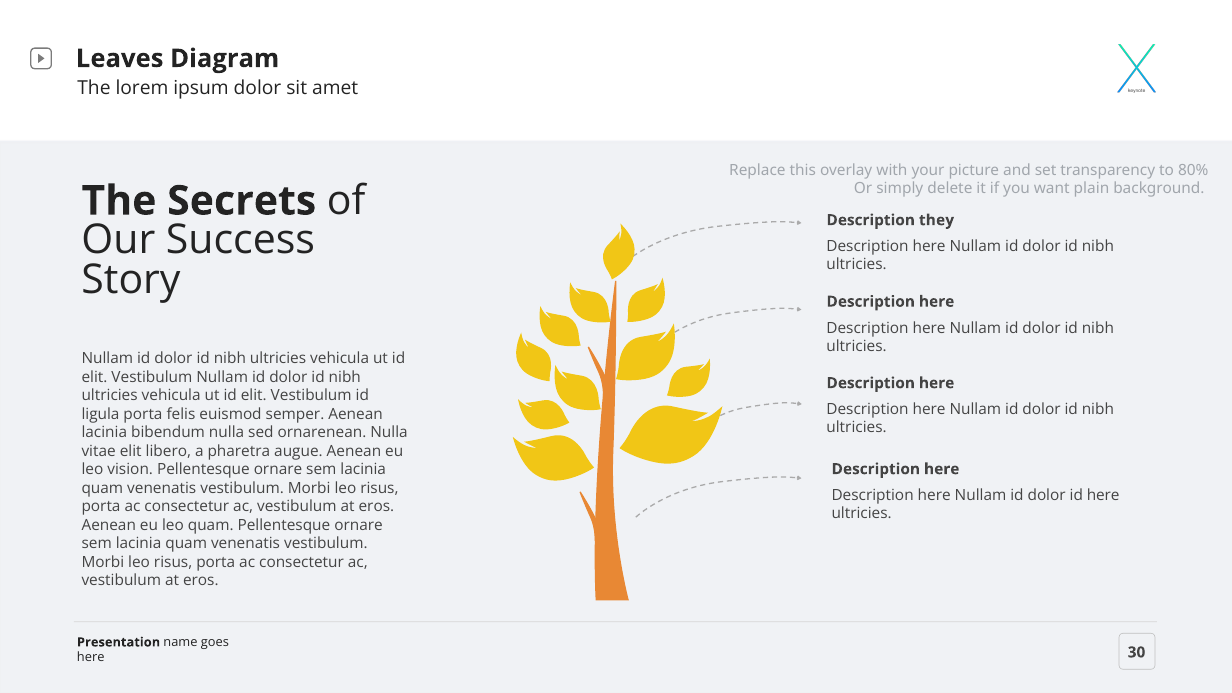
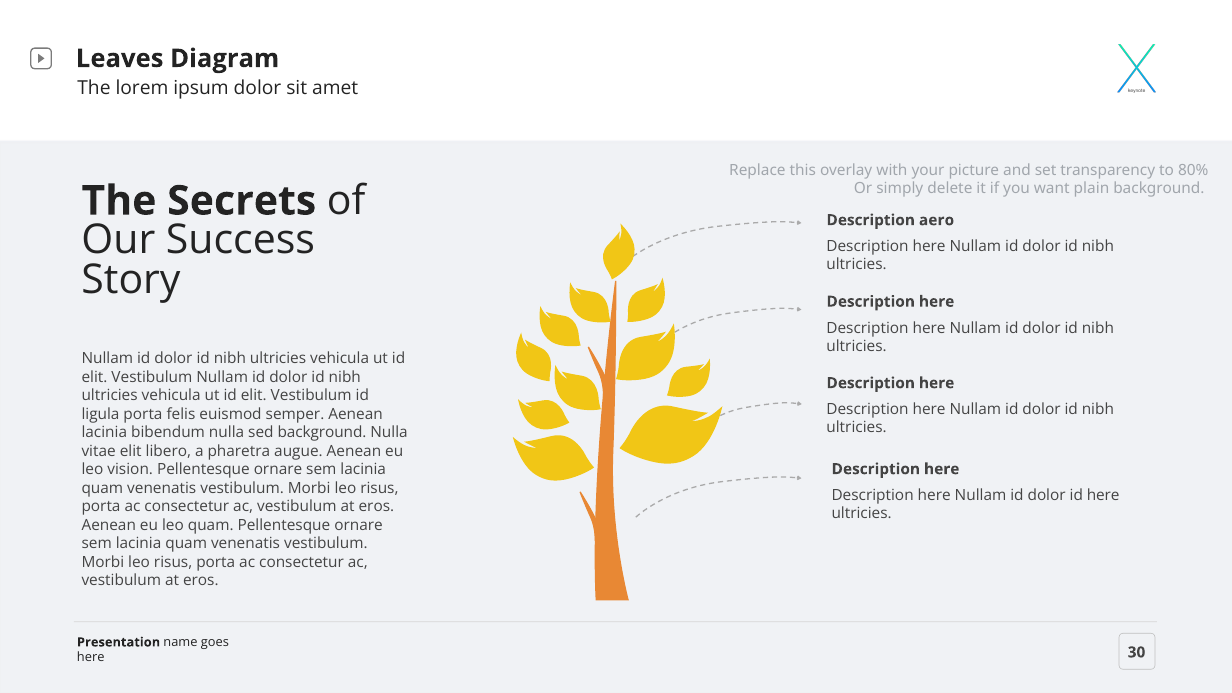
they: they -> aero
sed ornarenean: ornarenean -> background
